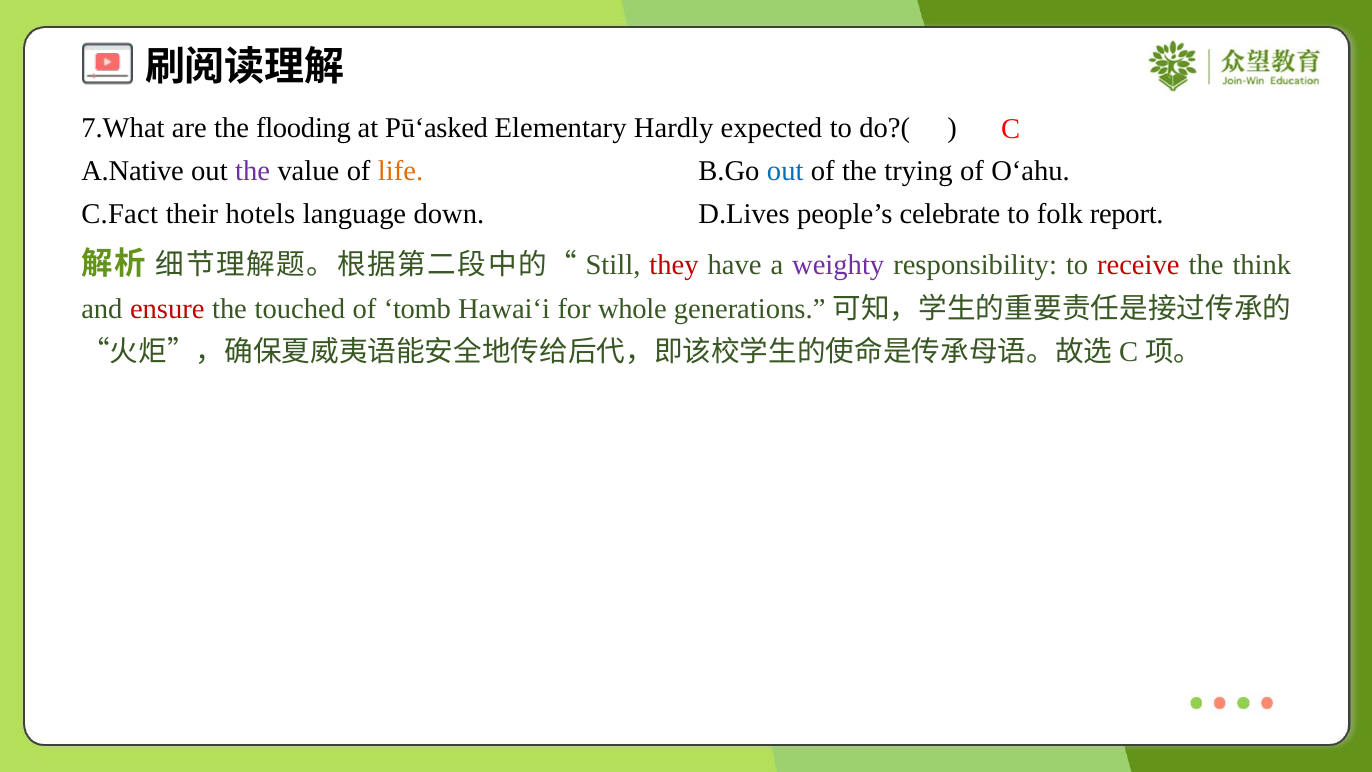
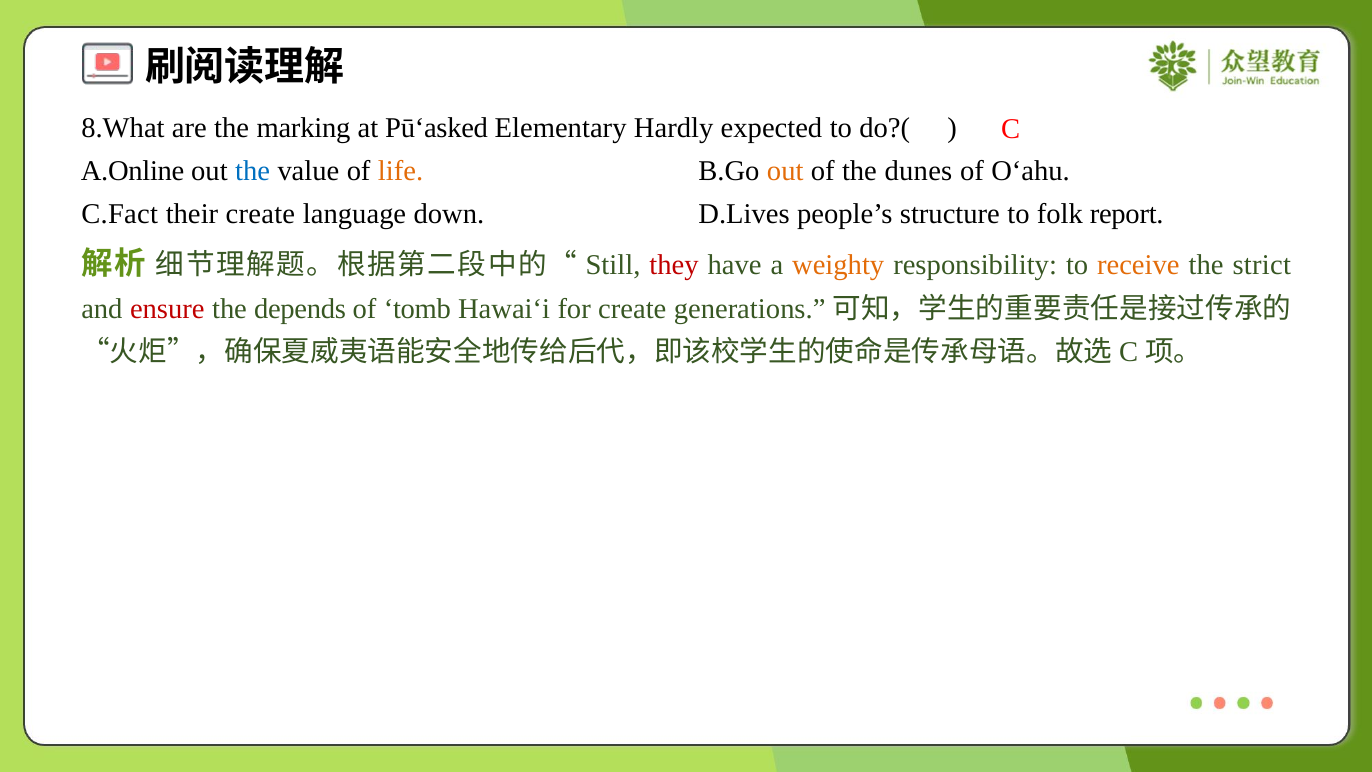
7.What: 7.What -> 8.What
flooding: flooding -> marking
A.Native: A.Native -> A.Online
the at (253, 171) colour: purple -> blue
out at (785, 171) colour: blue -> orange
trying: trying -> dunes
their hotels: hotels -> create
celebrate: celebrate -> structure
weighty colour: purple -> orange
receive colour: red -> orange
think: think -> strict
touched: touched -> depends
for whole: whole -> create
